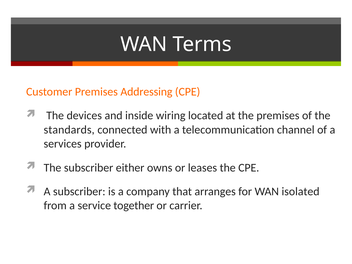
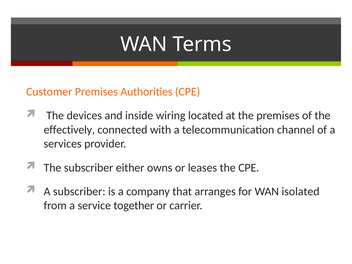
Addressing: Addressing -> Authorities
standards: standards -> effectively
